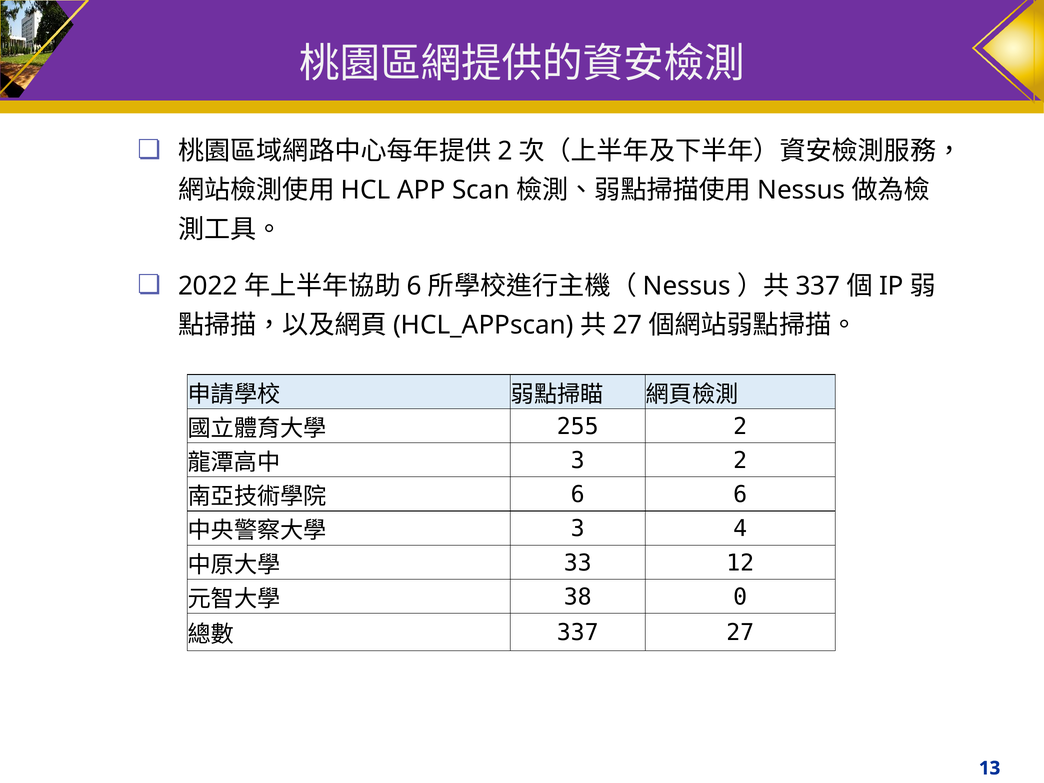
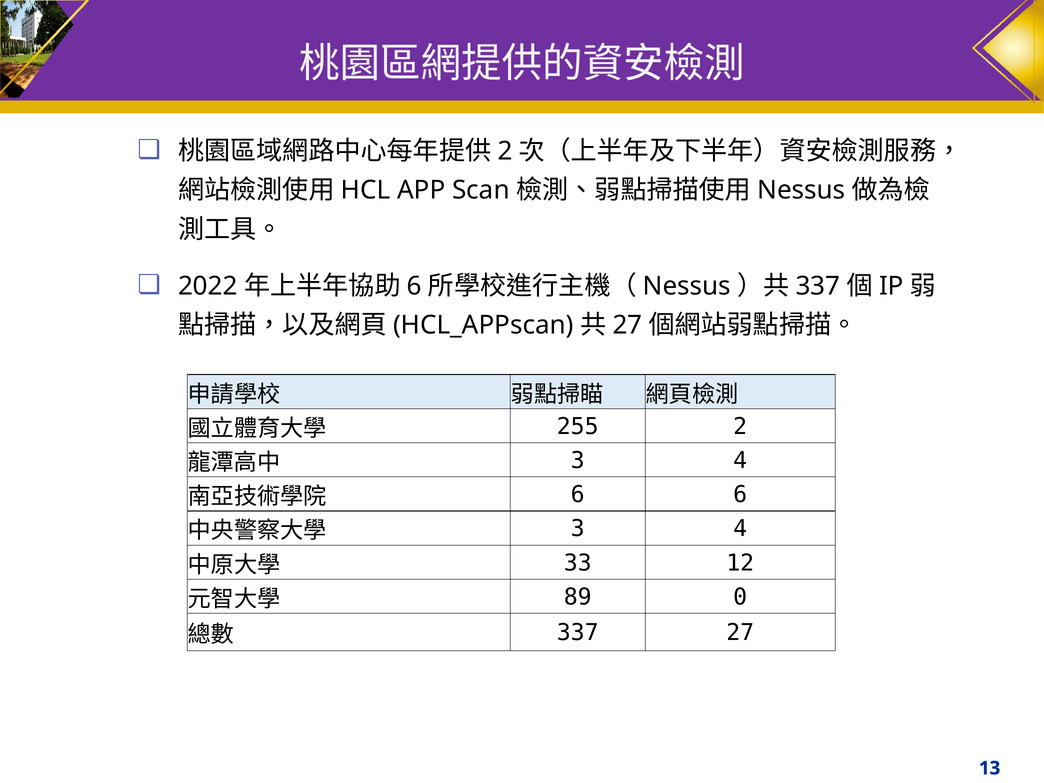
2 at (740, 461): 2 -> 4
38: 38 -> 89
